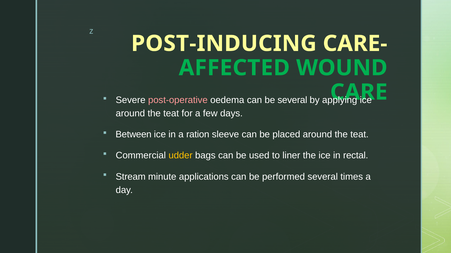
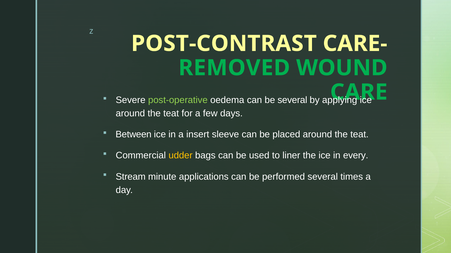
POST-INDUCING: POST-INDUCING -> POST-CONTRAST
AFFECTED: AFFECTED -> REMOVED
post-operative colour: pink -> light green
ration: ration -> insert
rectal: rectal -> every
